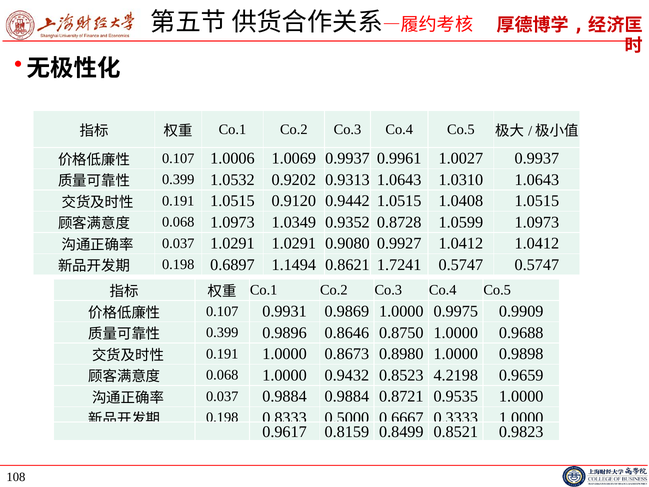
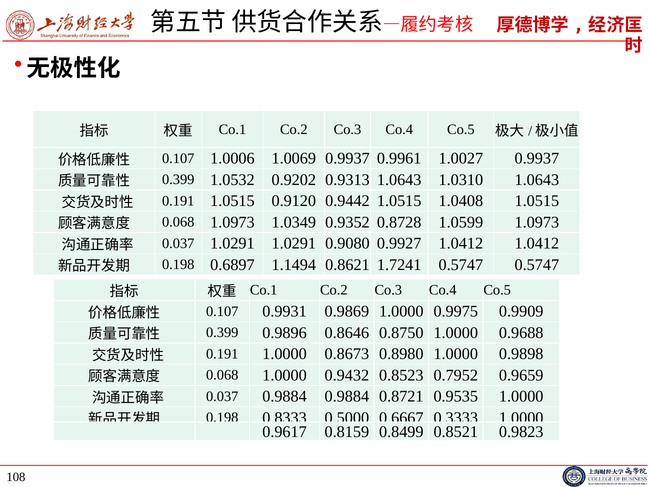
4.2198: 4.2198 -> 0.7952
